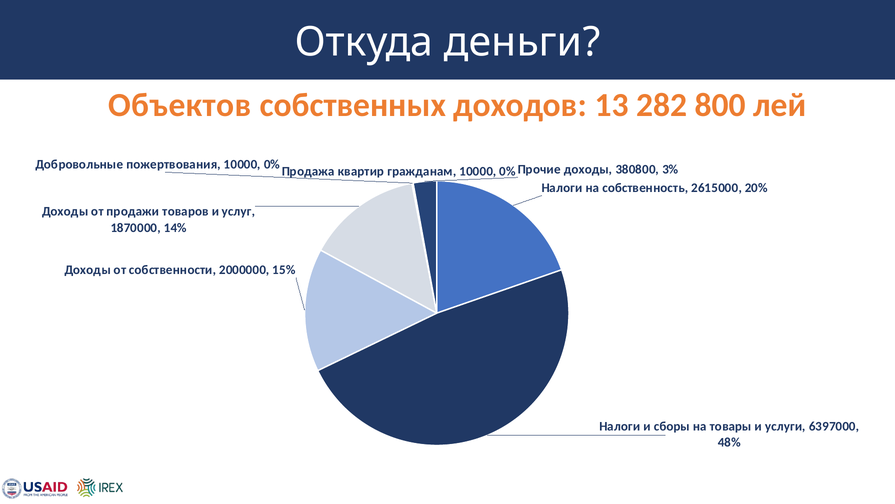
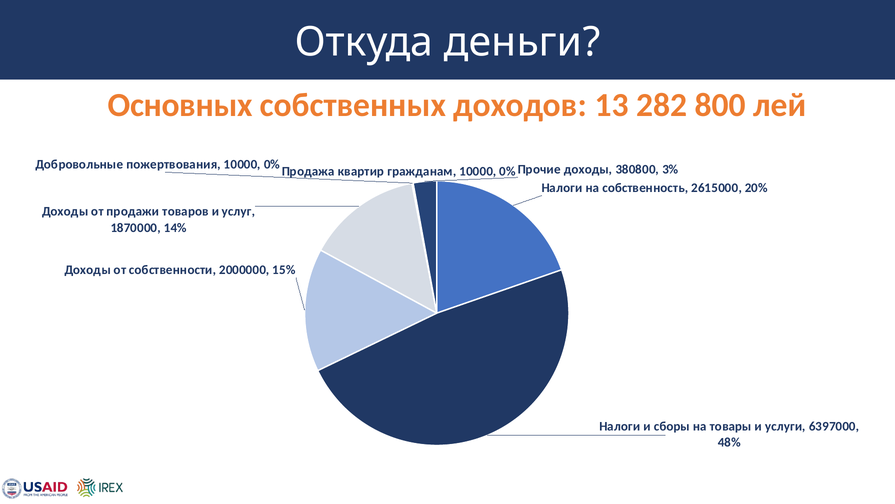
Объектов: Объектов -> Основных
